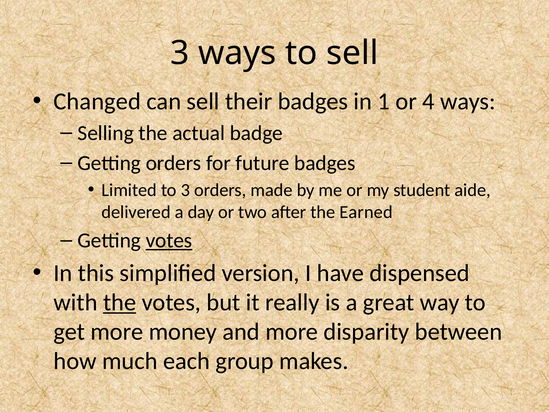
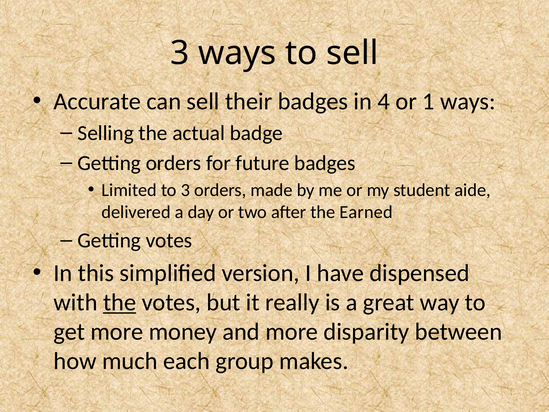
Changed: Changed -> Accurate
1: 1 -> 4
4: 4 -> 1
votes at (169, 240) underline: present -> none
